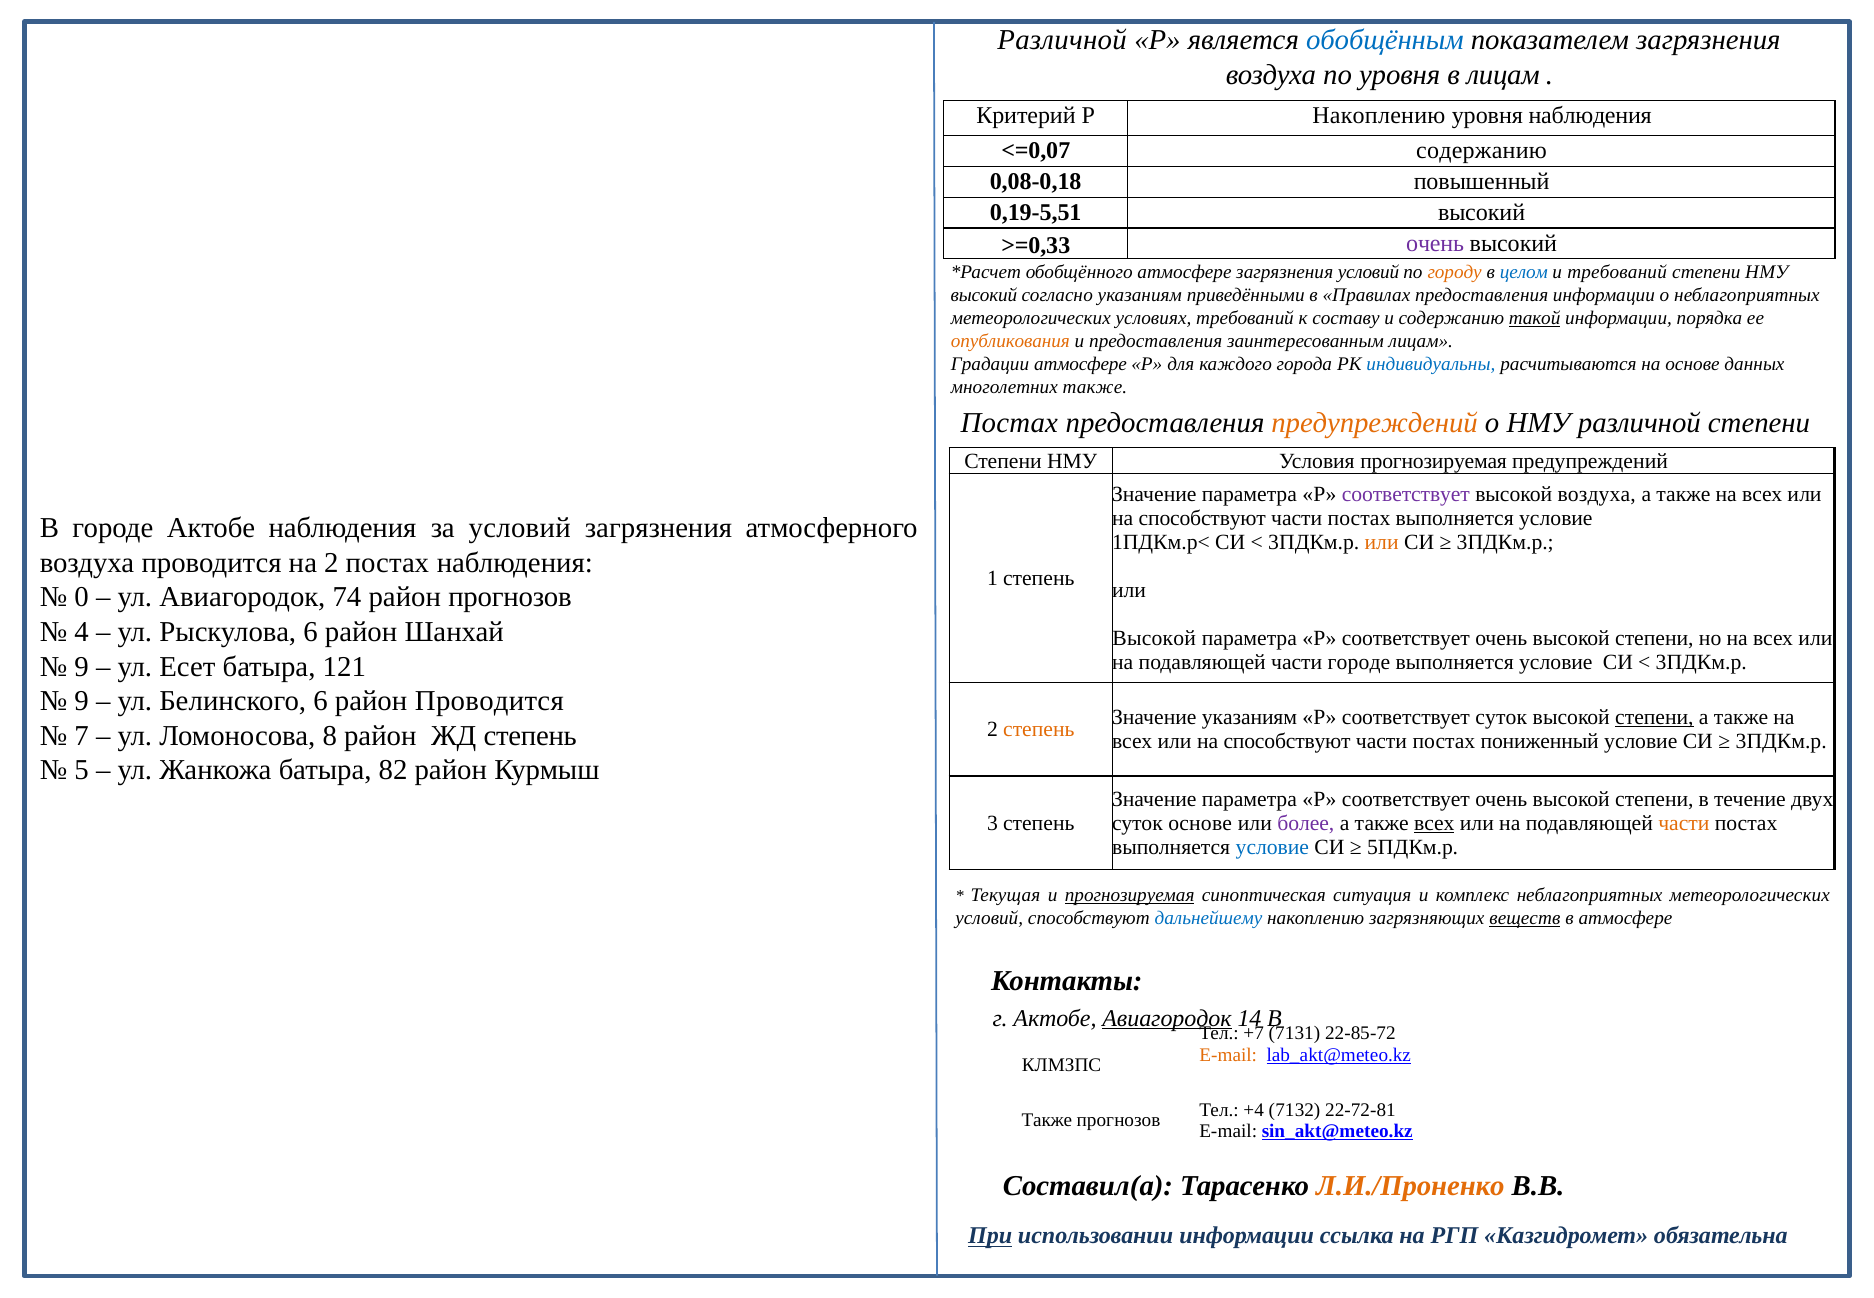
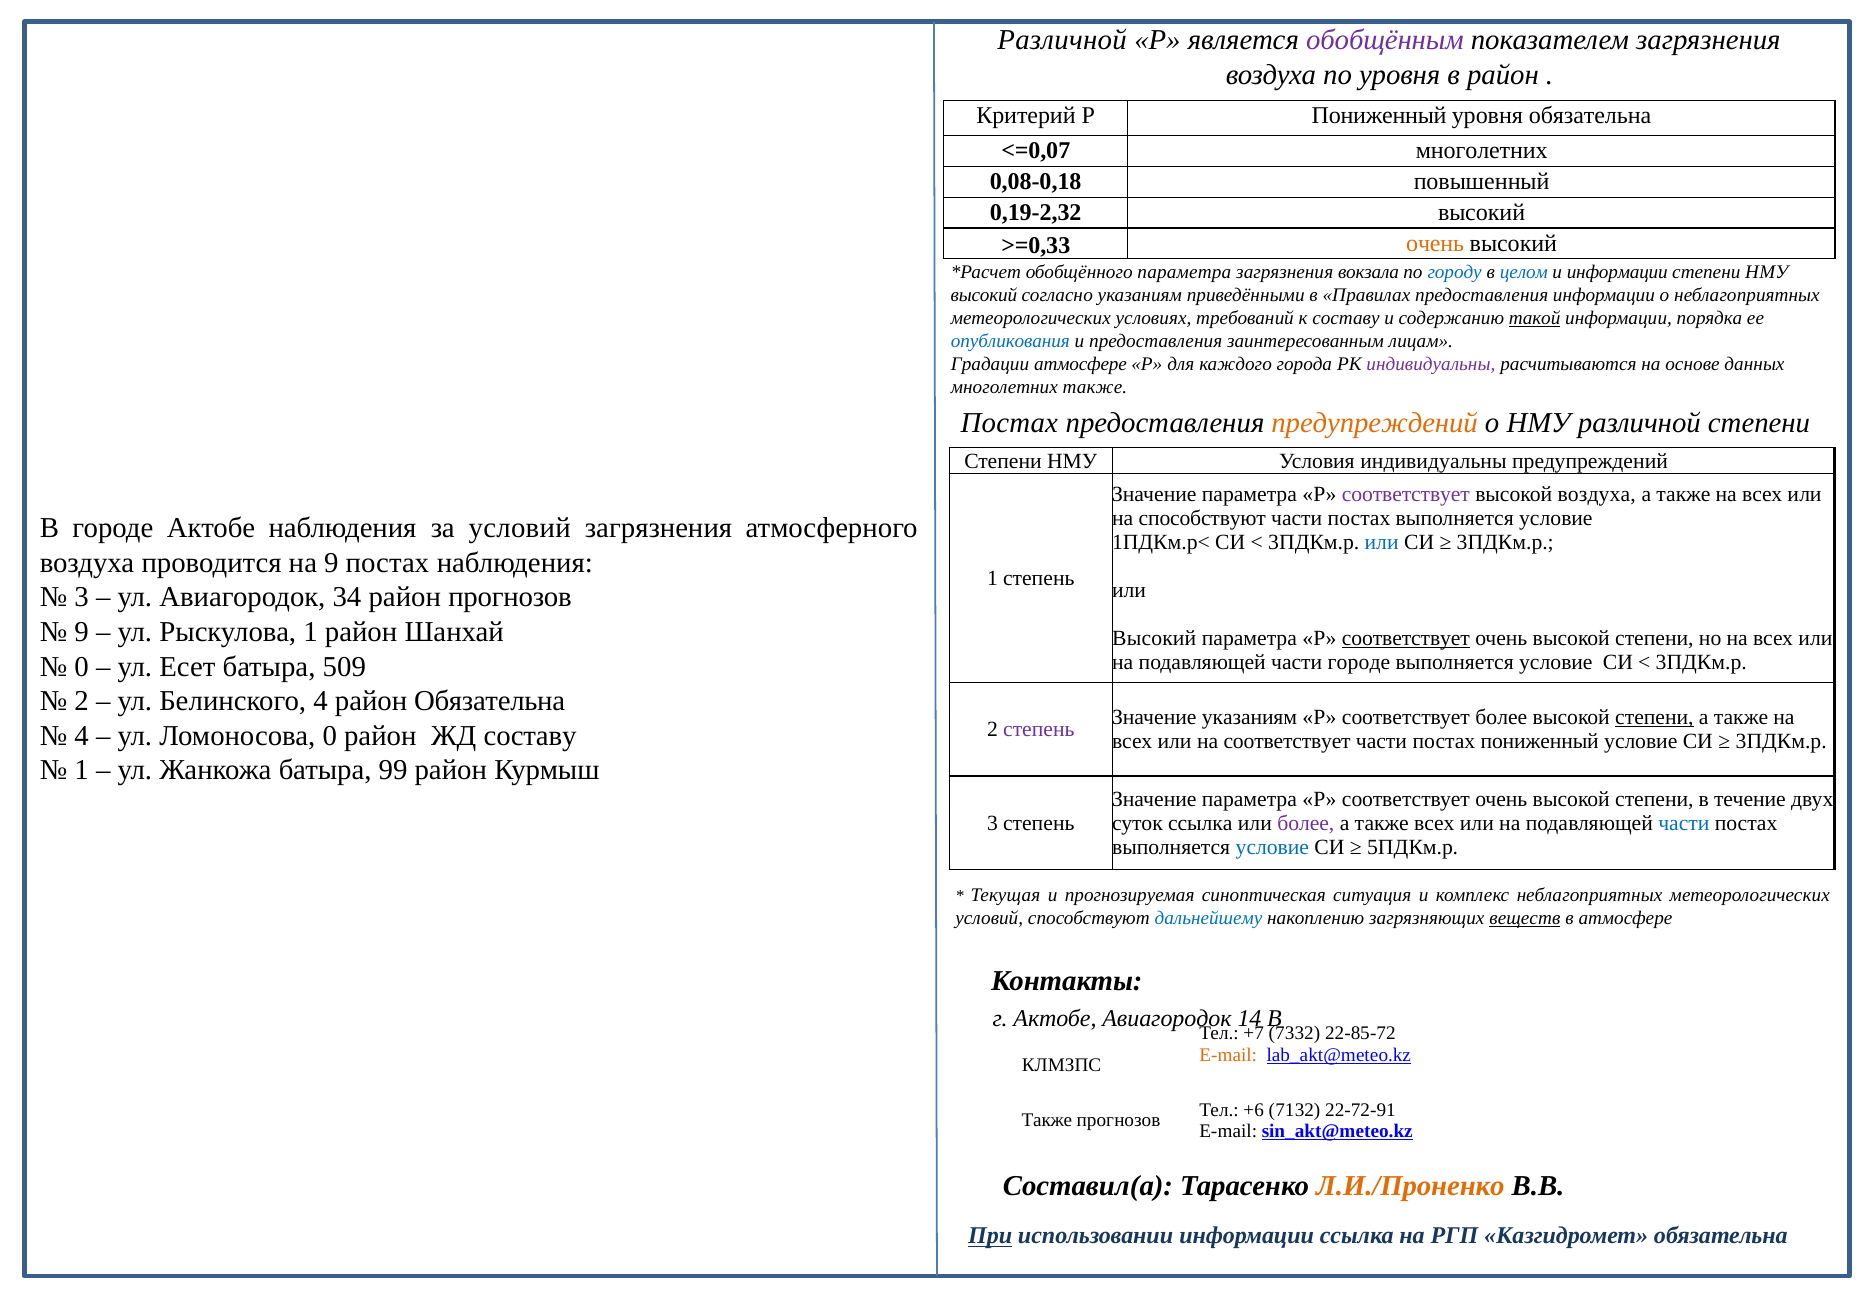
обобщённым colour: blue -> purple
в лицам: лицам -> район
Р Накоплению: Накоплению -> Пониженный
уровня наблюдения: наблюдения -> обязательна
<=0,07 содержанию: содержанию -> многолетних
0,19-5,51: 0,19-5,51 -> 0,19-2,32
очень at (1435, 243) colour: purple -> orange
обобщённого атмосфере: атмосфере -> параметра
загрязнения условий: условий -> вокзала
городу colour: orange -> blue
и требований: требований -> информации
опубликования colour: orange -> blue
индивидуальны at (1431, 364) colour: blue -> purple
Условия прогнозируемая: прогнозируемая -> индивидуальны
или at (1382, 542) colour: orange -> blue
на 2: 2 -> 9
0 at (82, 597): 0 -> 3
74: 74 -> 34
4 at (82, 632): 4 -> 9
Рыскулова 6: 6 -> 1
Высокой at (1154, 638): Высокой -> Высокий
соответствует at (1406, 638) underline: none -> present
9 at (82, 666): 9 -> 0
121: 121 -> 509
9 at (82, 701): 9 -> 2
Белинского 6: 6 -> 4
район Проводится: Проводится -> Обязательна
соответствует суток: суток -> более
степень at (1039, 729) colour: orange -> purple
7 at (82, 735): 7 -> 4
Ломоносова 8: 8 -> 0
ЖД степень: степень -> составу
способствуют at (1287, 741): способствуют -> соответствует
5 at (82, 770): 5 -> 1
82: 82 -> 99
суток основе: основе -> ссылка
всех at (1434, 823) underline: present -> none
части at (1684, 823) colour: orange -> blue
прогнозируемая at (1130, 895) underline: present -> none
Авиагородок at (1167, 1018) underline: present -> none
7131: 7131 -> 7332
+4: +4 -> +6
22-72-81: 22-72-81 -> 22-72-91
